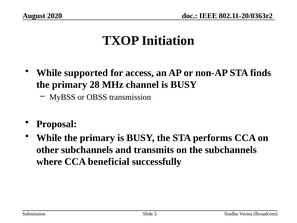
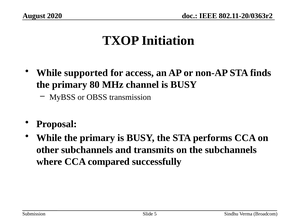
28: 28 -> 80
beneficial: beneficial -> compared
